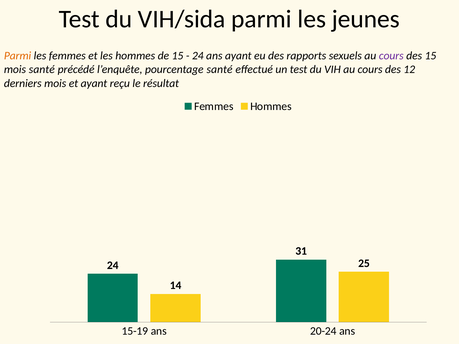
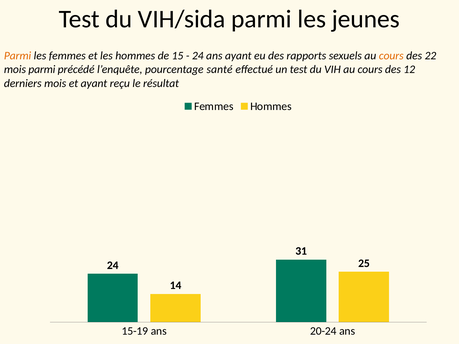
cours at (391, 56) colour: purple -> orange
des 15: 15 -> 22
mois santé: santé -> parmi
